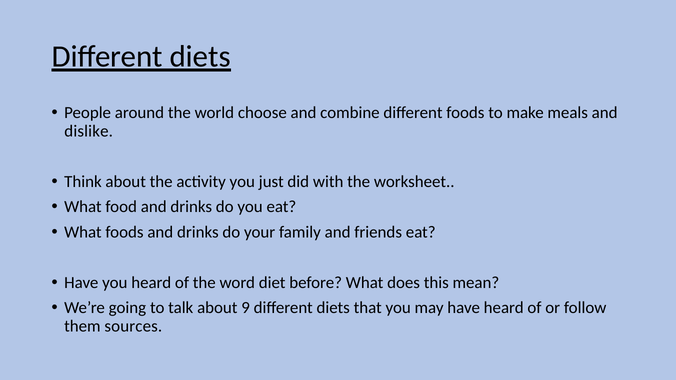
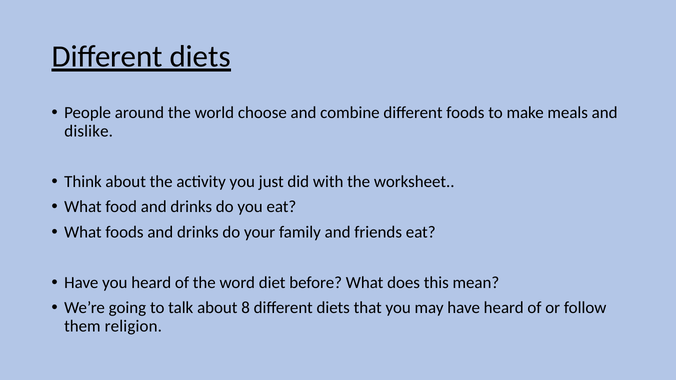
9: 9 -> 8
sources: sources -> religion
